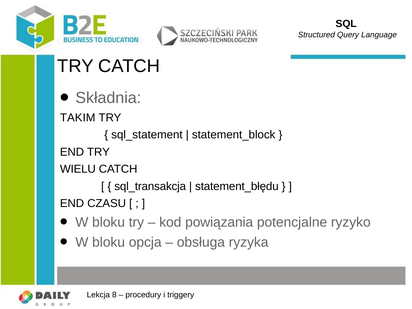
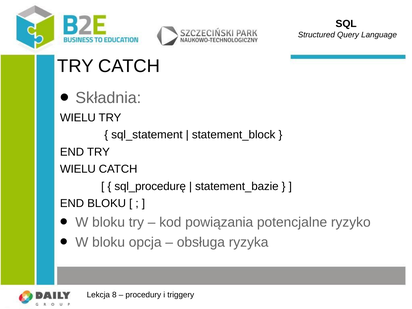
TAKIM at (78, 118): TAKIM -> WIELU
sql_transakcja: sql_transakcja -> sql_procedurę
statement_błędu: statement_błędu -> statement_bazie
END CZASU: CZASU -> BLOKU
